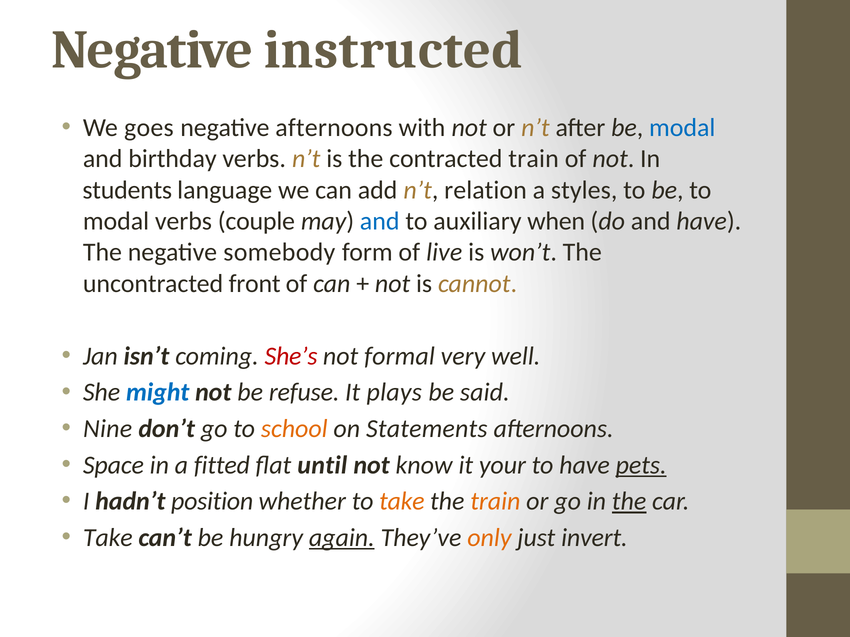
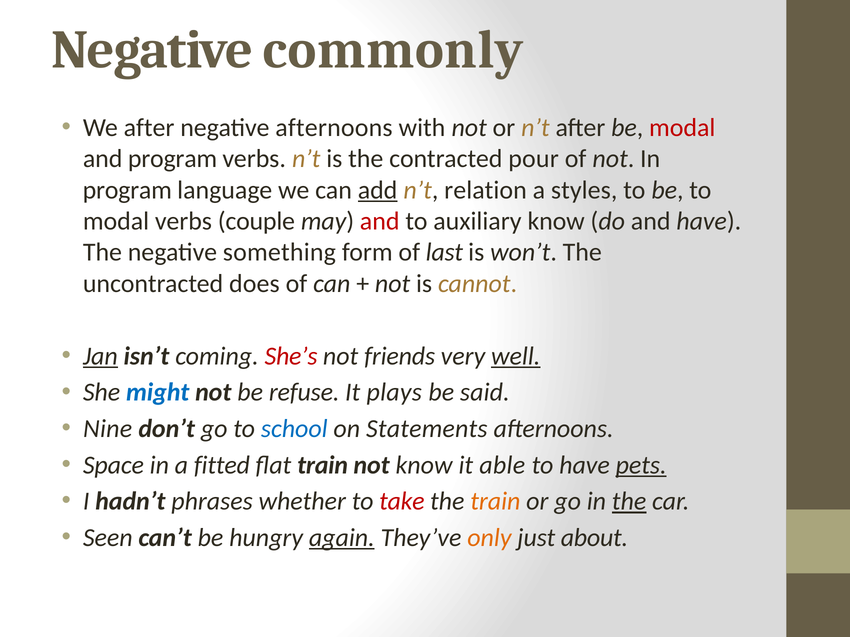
instructed: instructed -> commonly
We goes: goes -> after
modal at (682, 128) colour: blue -> red
and birthday: birthday -> program
contracted train: train -> pour
students at (127, 190): students -> program
add underline: none -> present
and at (380, 221) colour: blue -> red
auxiliary when: when -> know
somebody: somebody -> something
live: live -> last
front: front -> does
Jan underline: none -> present
formal: formal -> friends
well underline: none -> present
school colour: orange -> blue
flat until: until -> train
your: your -> able
position: position -> phrases
take at (402, 502) colour: orange -> red
Take at (108, 538): Take -> Seen
invert: invert -> about
